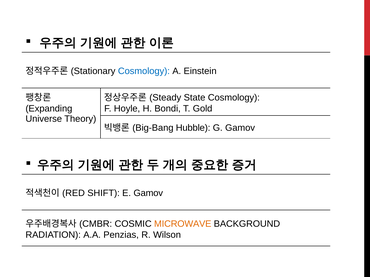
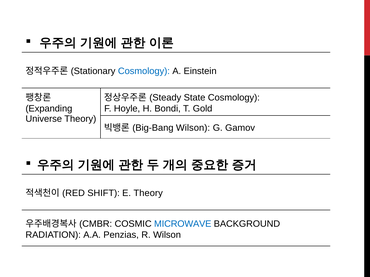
Hubble at (193, 128): Hubble -> Wilson
E Gamov: Gamov -> Theory
MICROWAVE colour: orange -> blue
